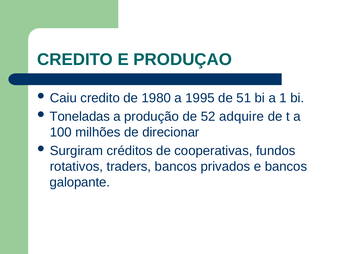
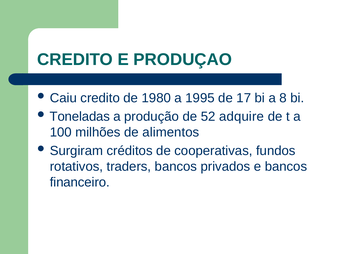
51: 51 -> 17
1: 1 -> 8
direcionar: direcionar -> alimentos
galopante: galopante -> financeiro
